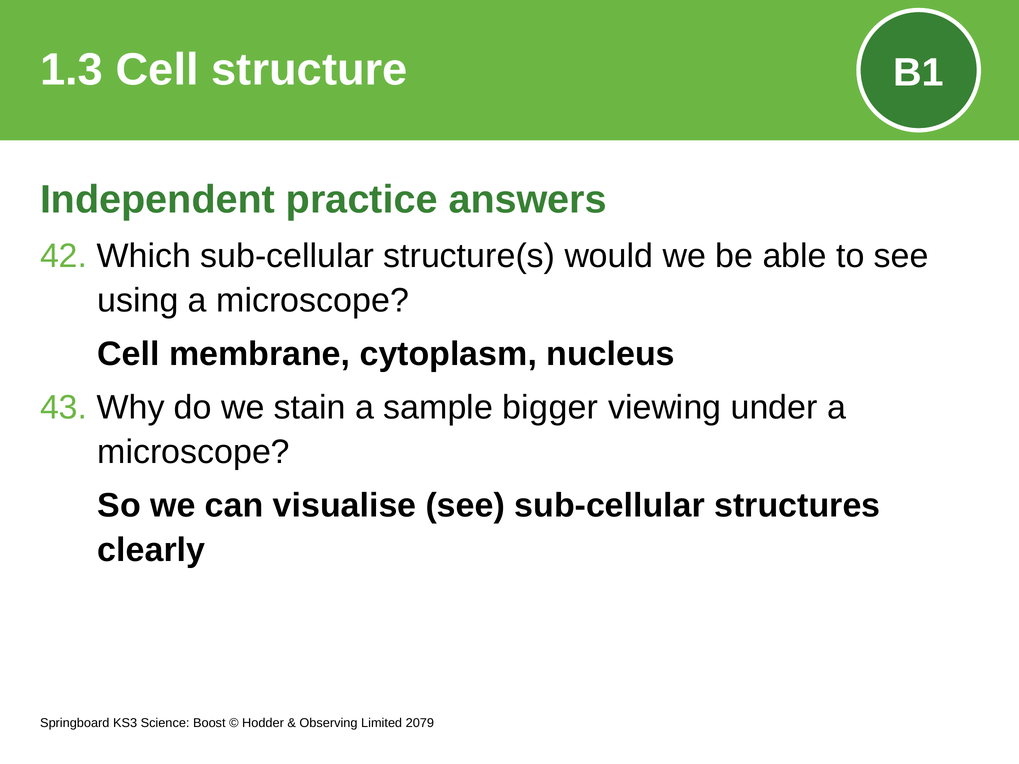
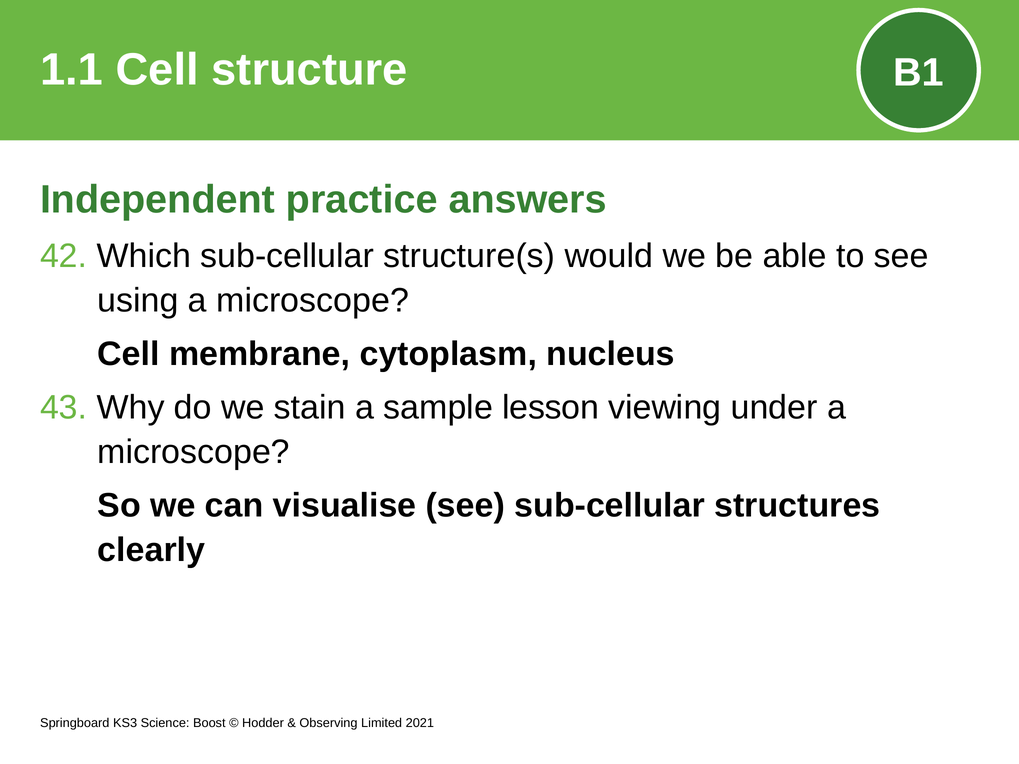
1.3: 1.3 -> 1.1
bigger: bigger -> lesson
2079: 2079 -> 2021
